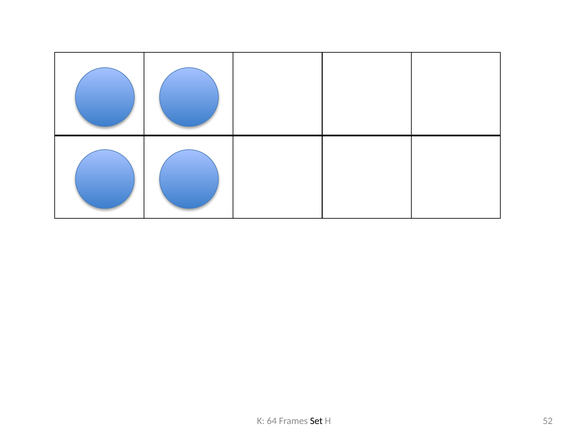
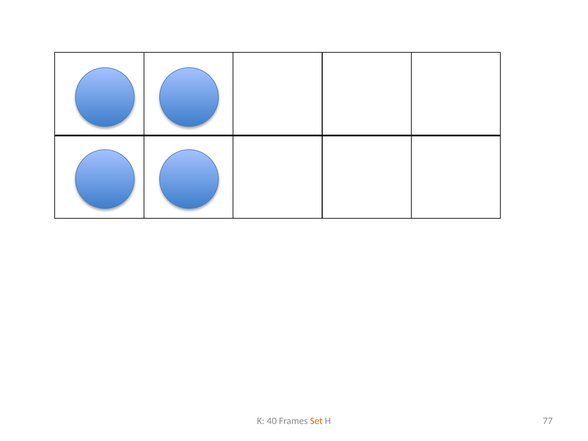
64: 64 -> 40
Set colour: black -> orange
52: 52 -> 77
